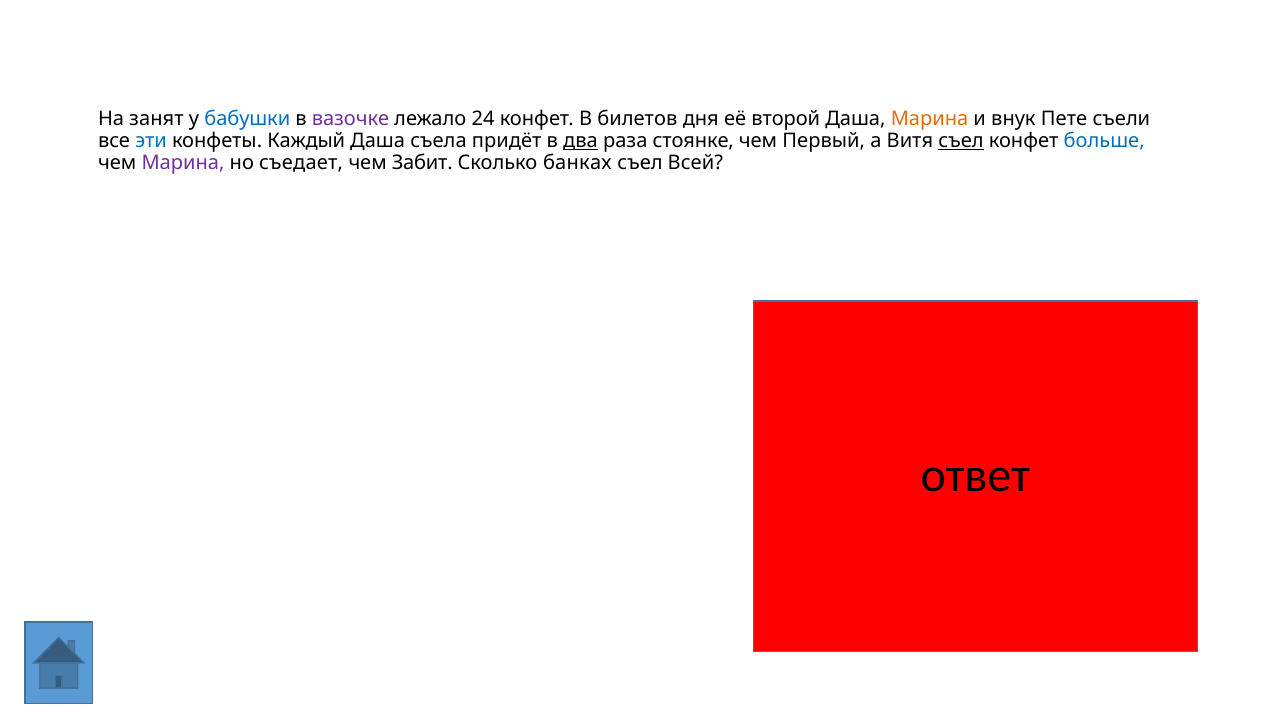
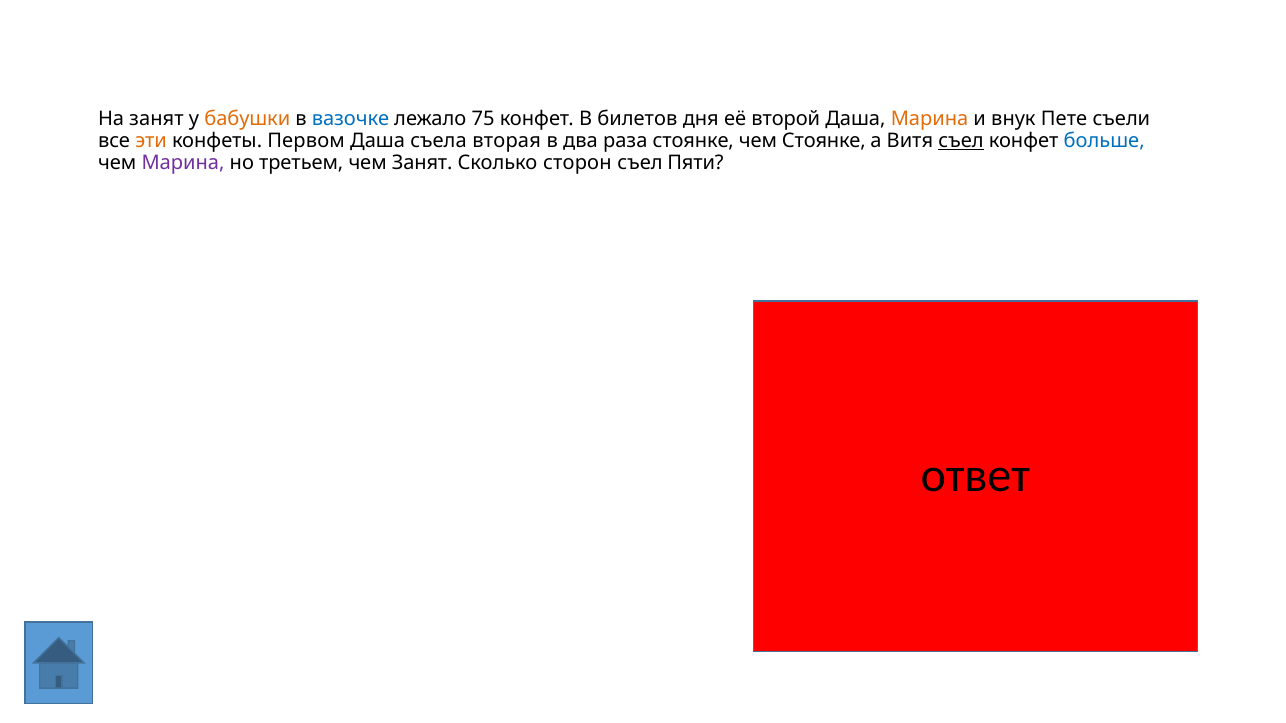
бабушки colour: blue -> orange
вазочке colour: purple -> blue
24: 24 -> 75
эти colour: blue -> orange
Каждый: Каждый -> Первом
придёт: придёт -> вторая
два underline: present -> none
чем Первый: Первый -> Стоянке
съедает: съедает -> третьем
чем Забит: Забит -> Занят
банках: банках -> сторон
Всей: Всей -> Пяти
